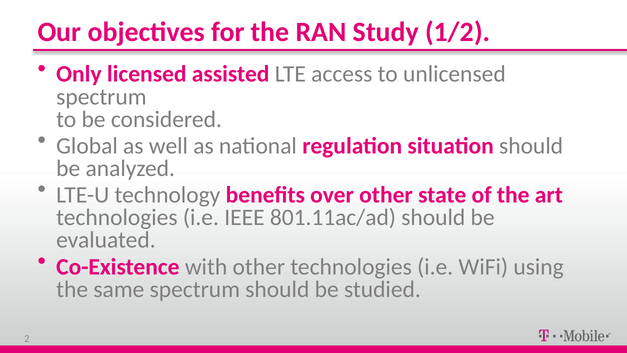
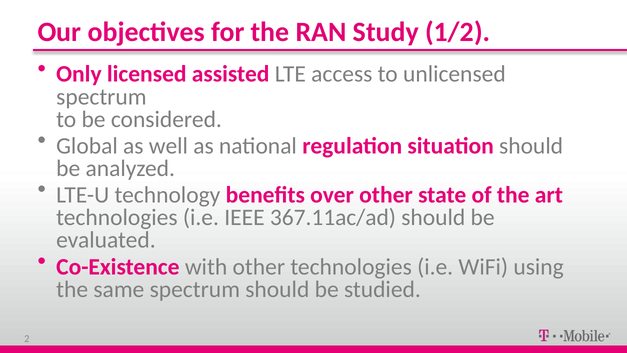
801.11ac/ad: 801.11ac/ad -> 367.11ac/ad
